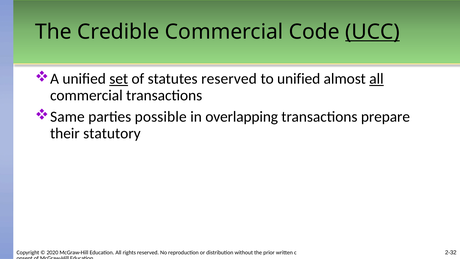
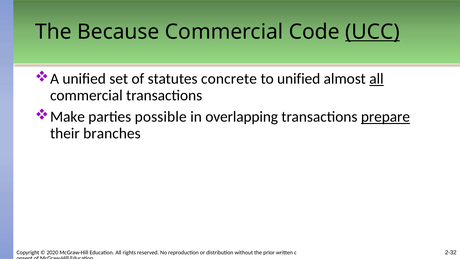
Credible: Credible -> Because
set underline: present -> none
statutes reserved: reserved -> concrete
Same: Same -> Make
prepare underline: none -> present
statutory: statutory -> branches
